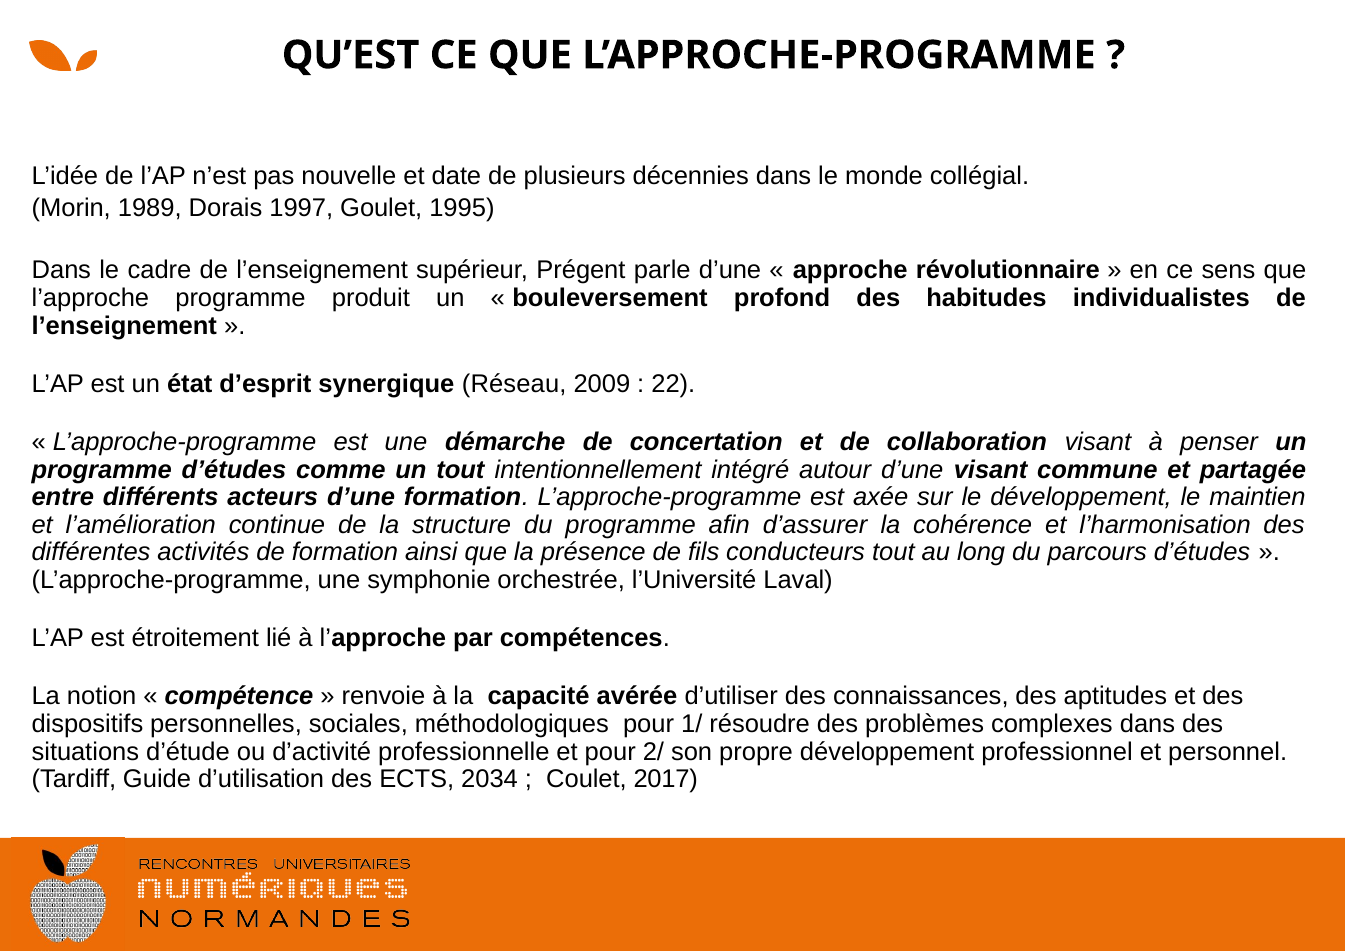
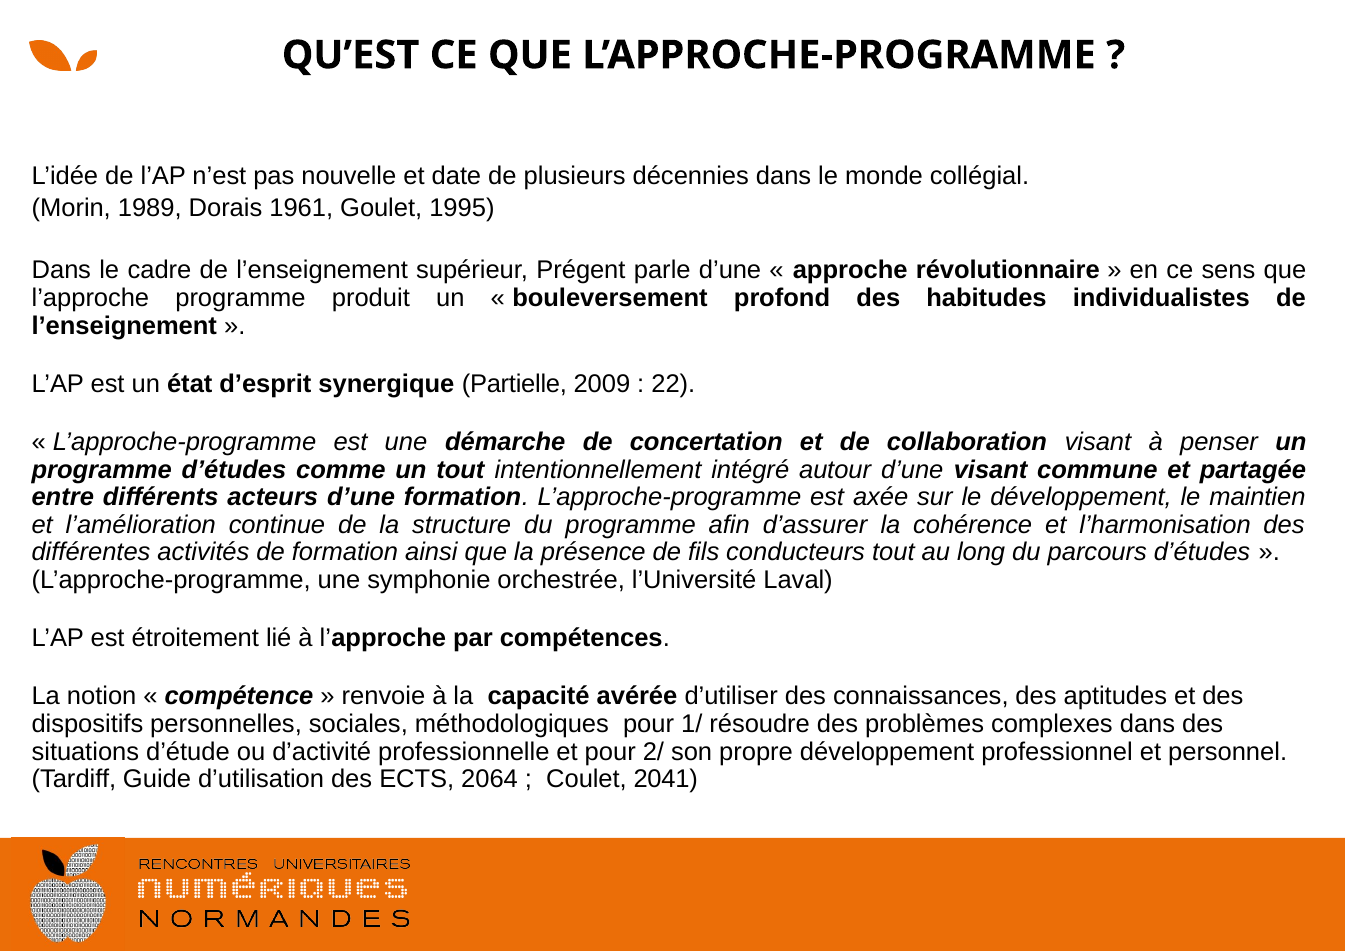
1997: 1997 -> 1961
Réseau: Réseau -> Partielle
2034: 2034 -> 2064
2017: 2017 -> 2041
